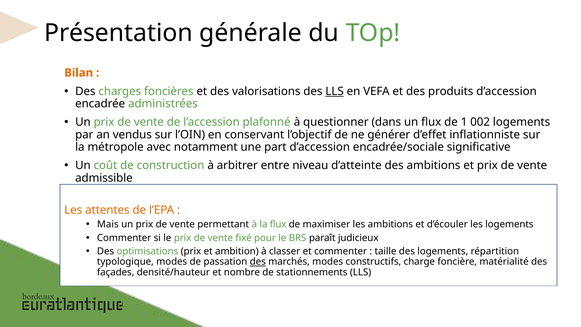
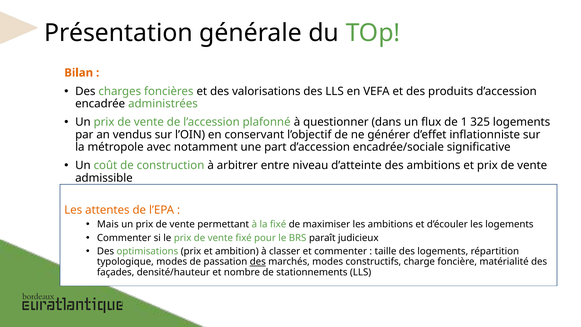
LLS at (335, 91) underline: present -> none
002: 002 -> 325
la flux: flux -> fixé
